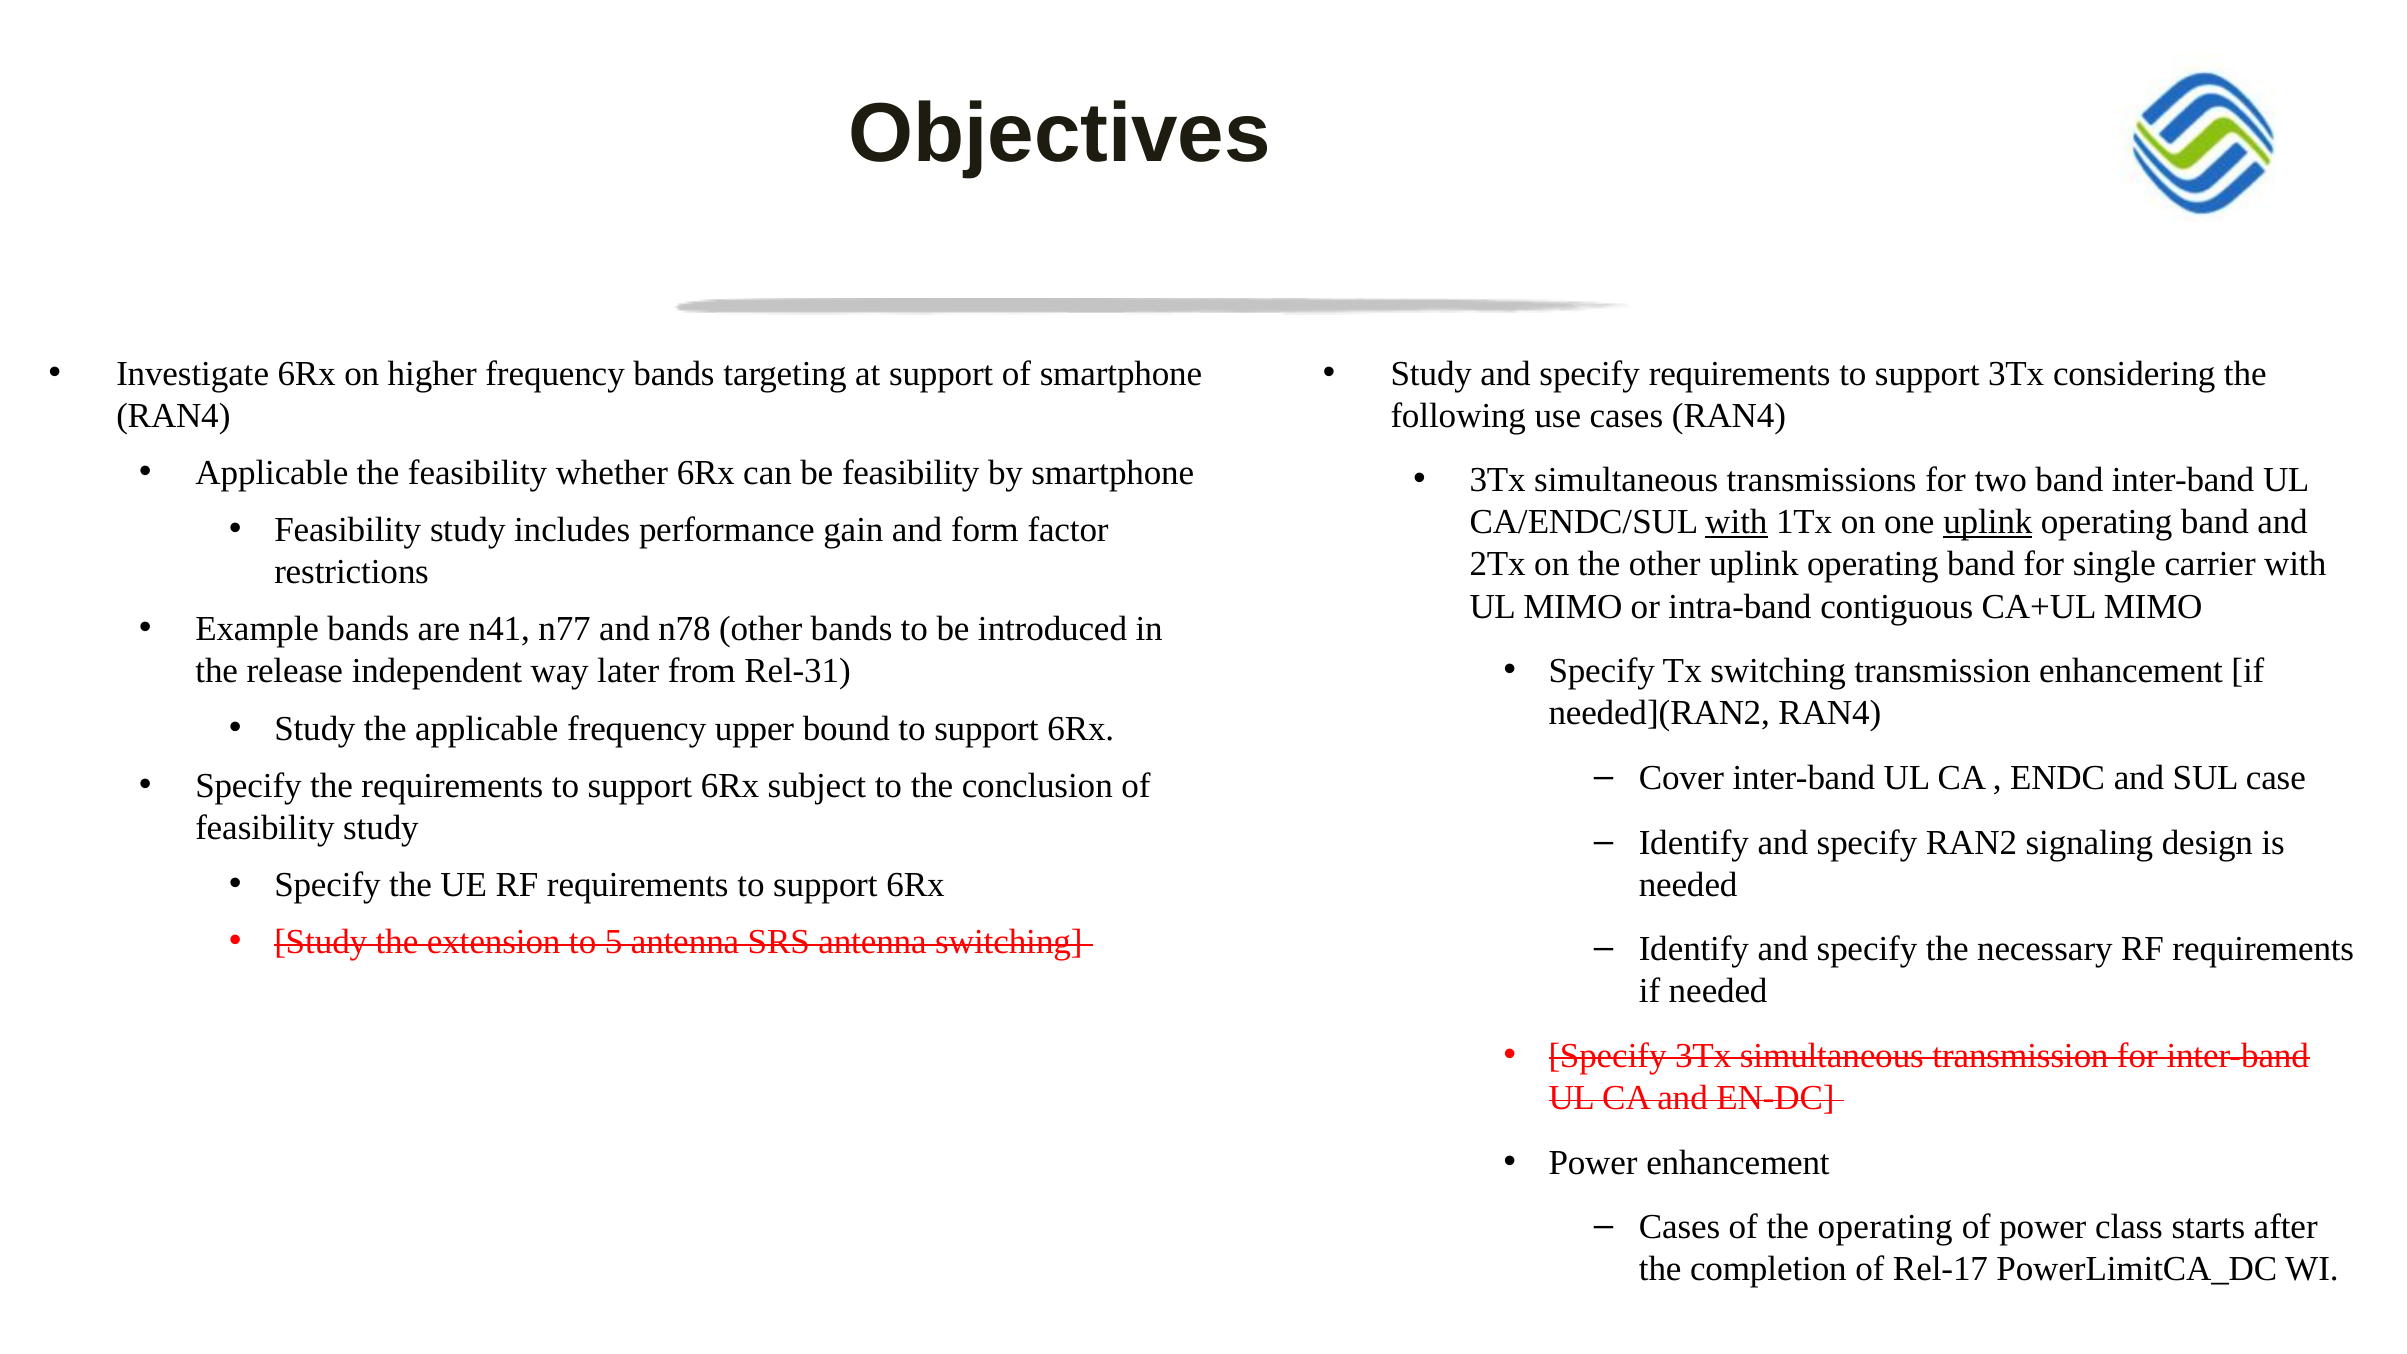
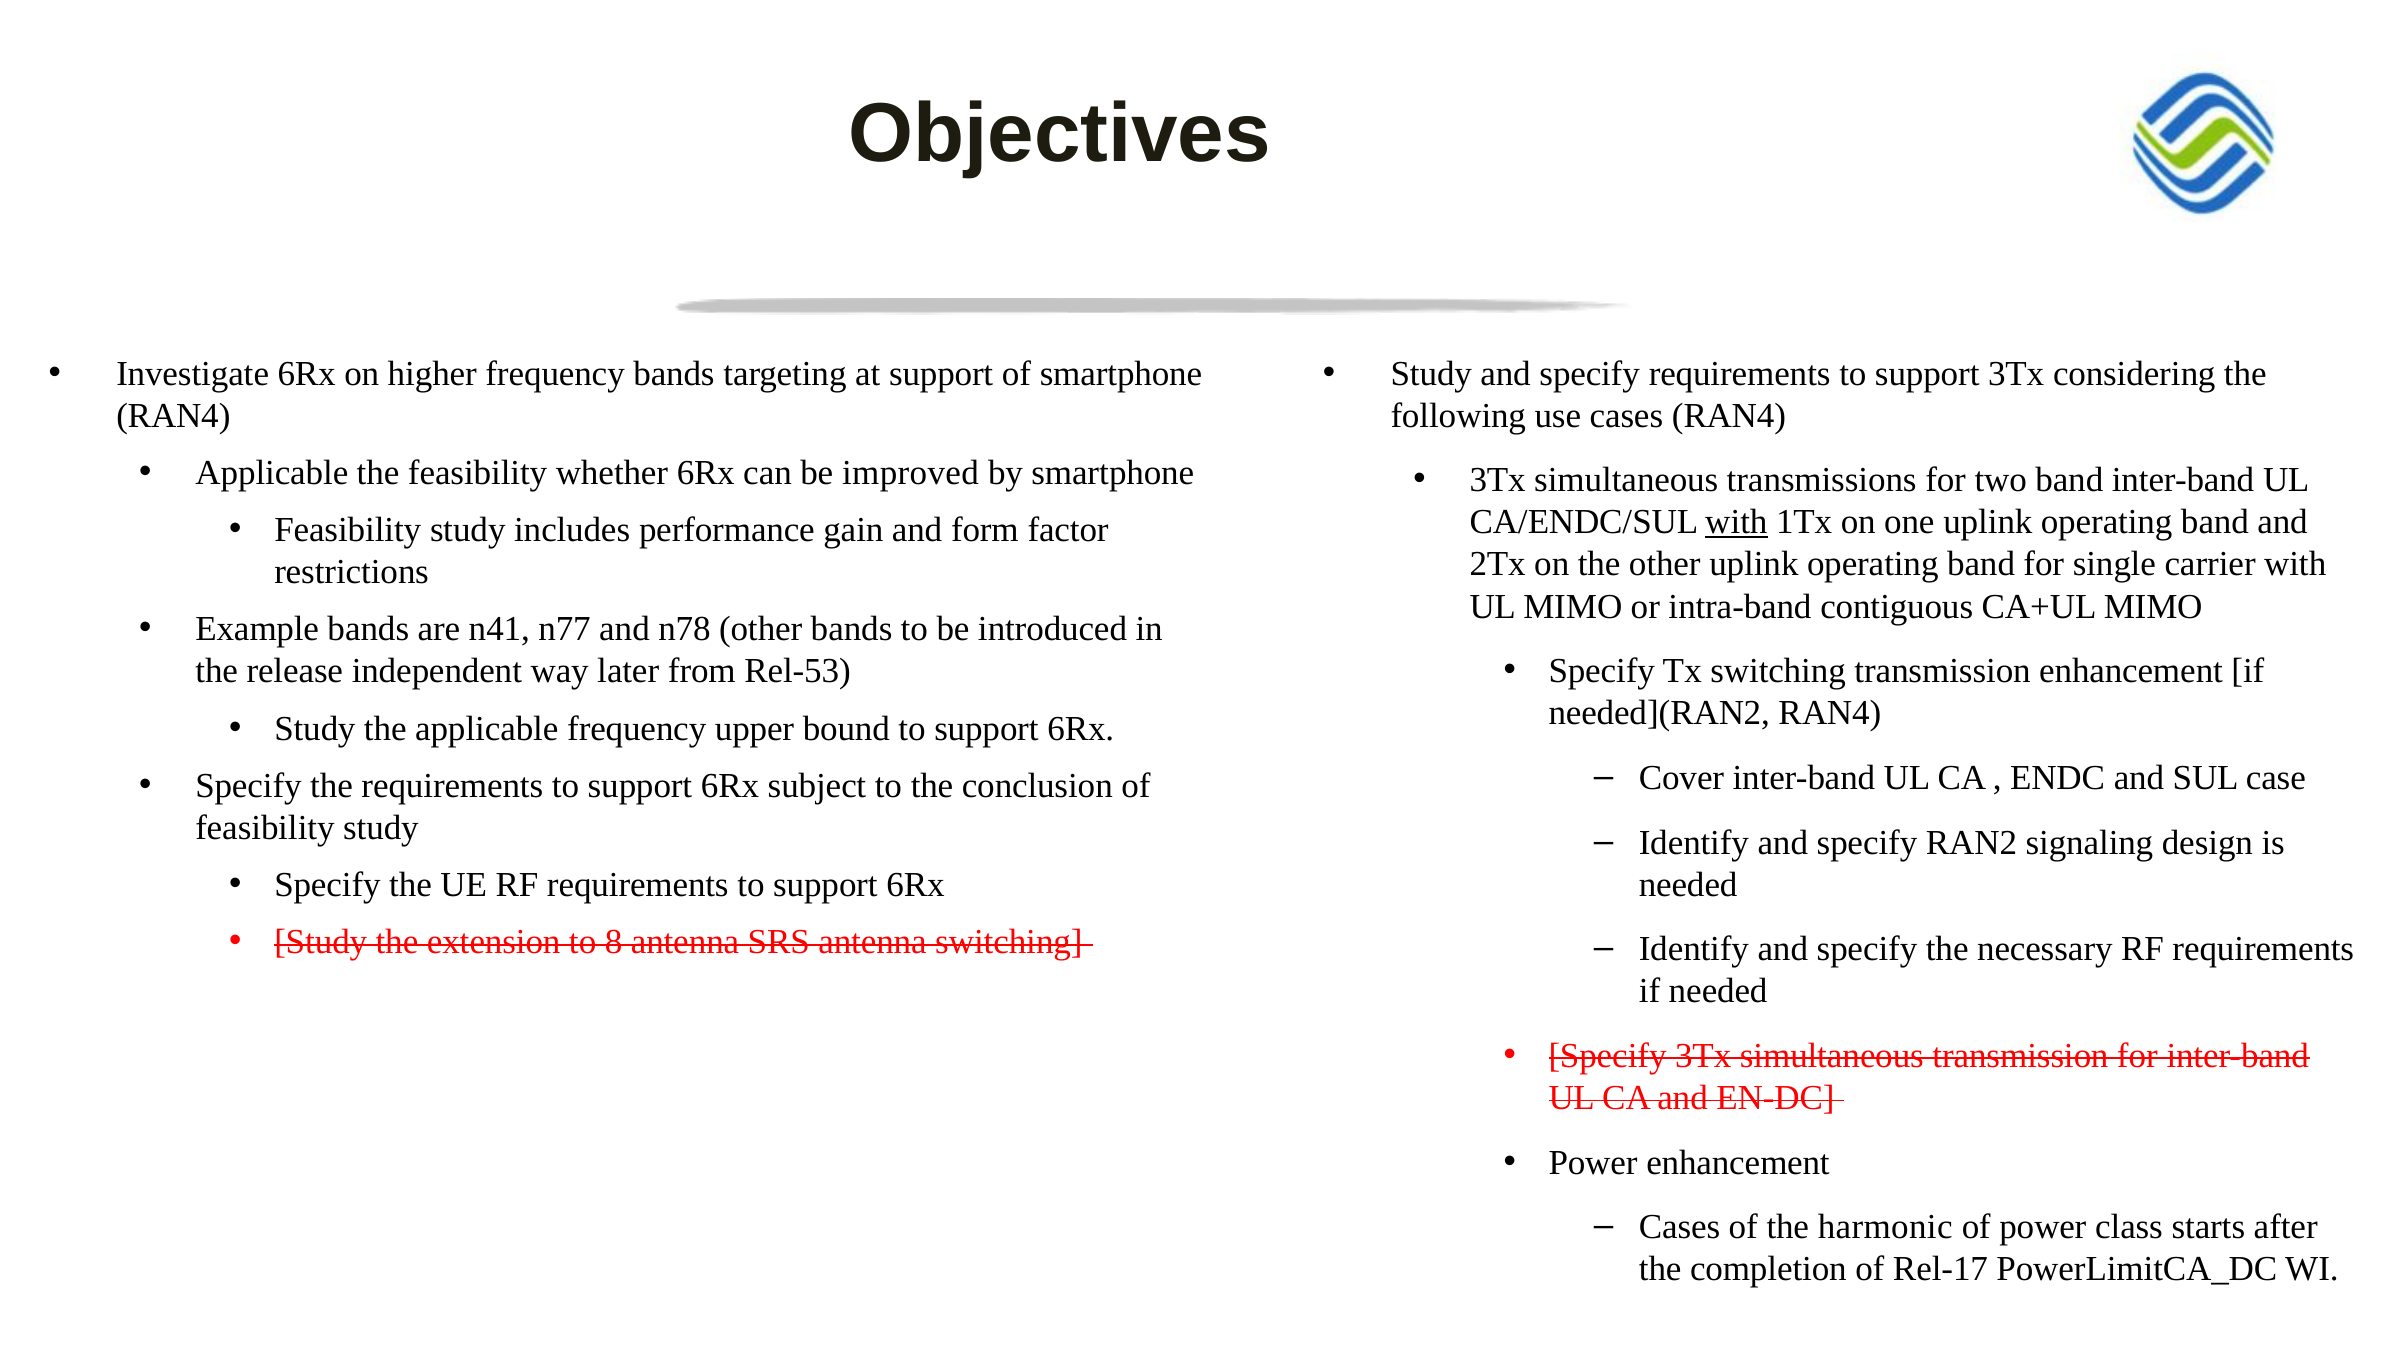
be feasibility: feasibility -> improved
uplink at (1988, 522) underline: present -> none
Rel-31: Rel-31 -> Rel-53
5: 5 -> 8
the operating: operating -> harmonic
